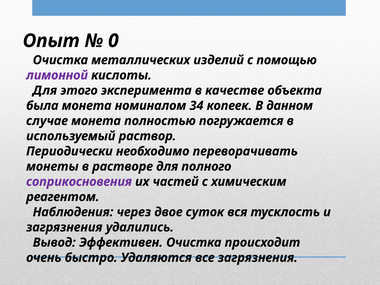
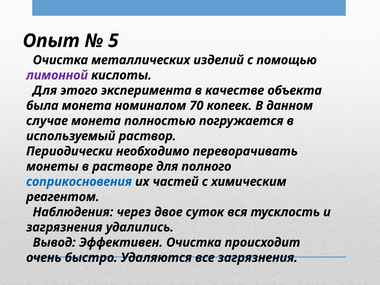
0: 0 -> 5
34: 34 -> 70
соприкосновения colour: purple -> blue
